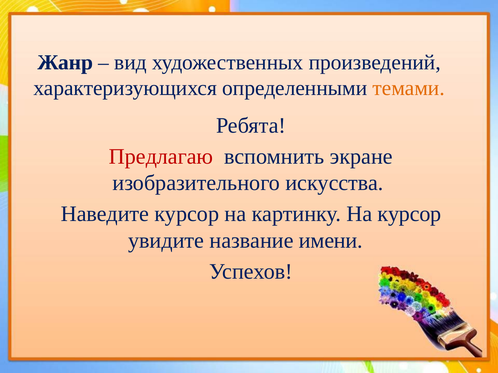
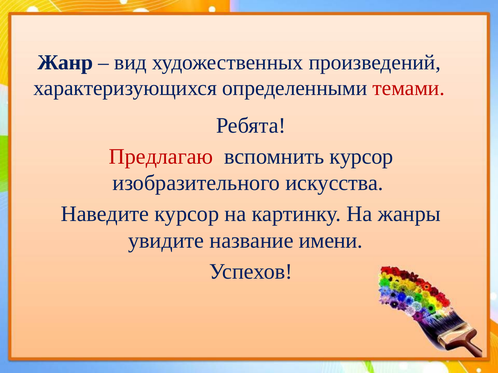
темами colour: orange -> red
вспомнить экране: экране -> курсор
На курсор: курсор -> жанры
